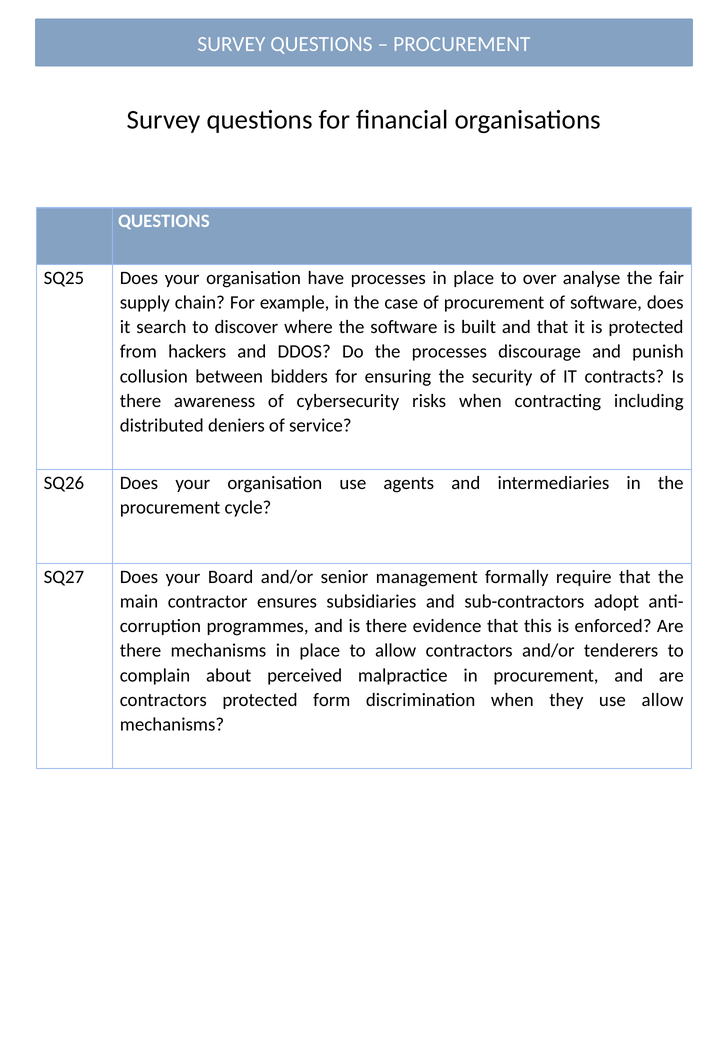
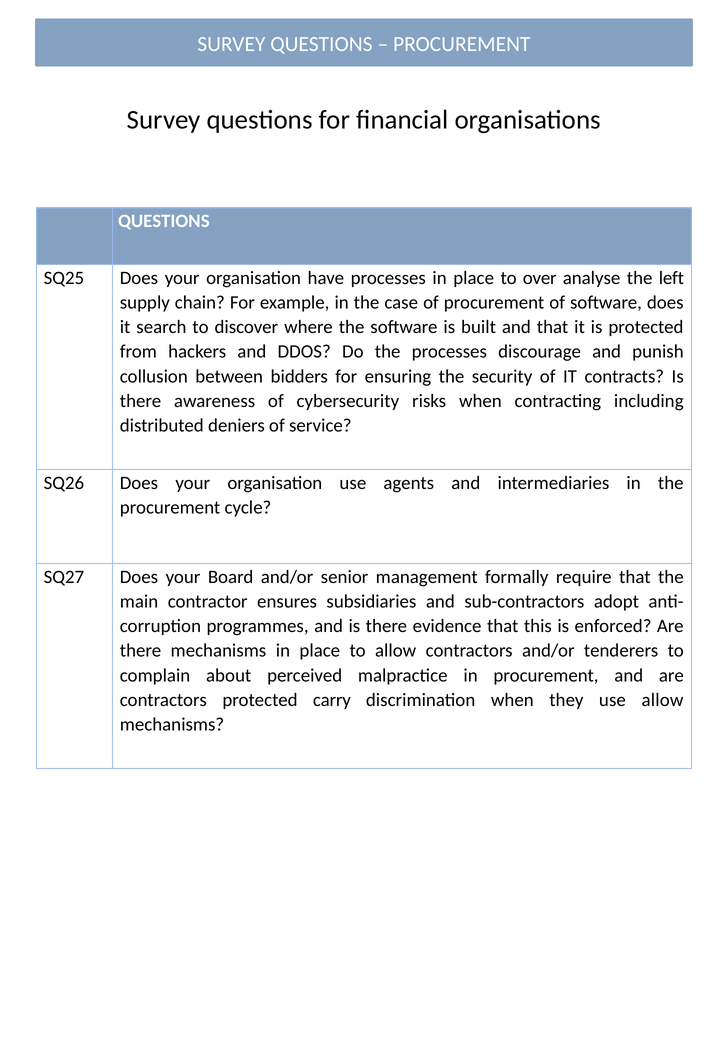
fair: fair -> left
form: form -> carry
